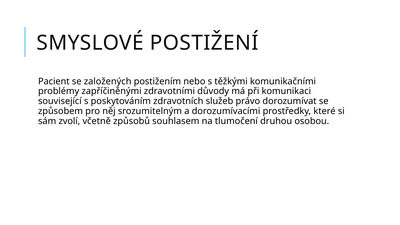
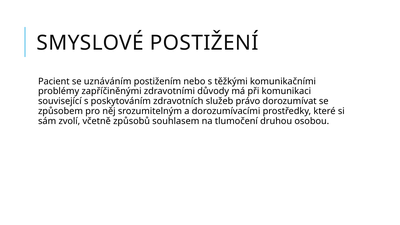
založených: založených -> uznáváním
